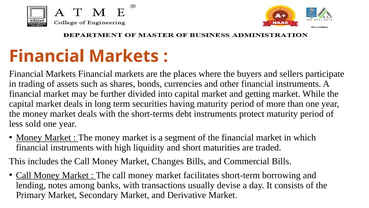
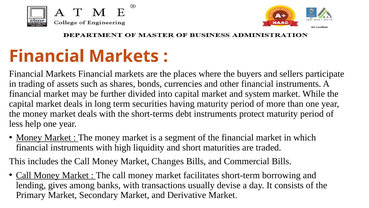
getting: getting -> system
sold: sold -> help
notes: notes -> gives
